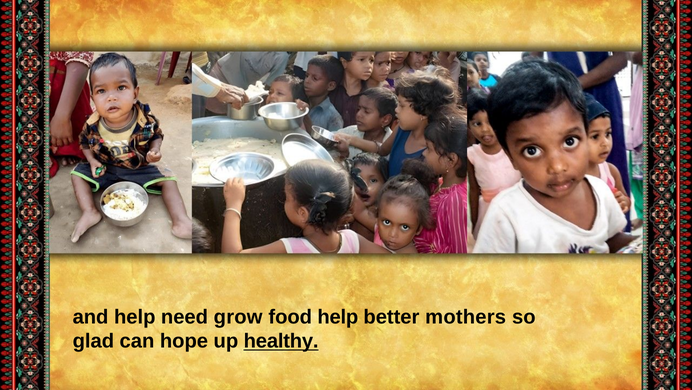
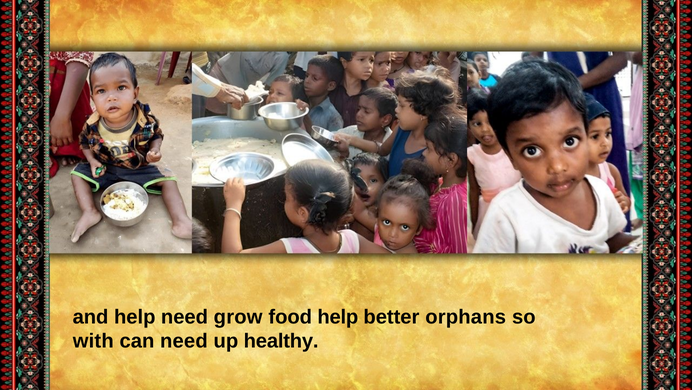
mothers: mothers -> orphans
glad: glad -> with
can hope: hope -> need
healthy underline: present -> none
